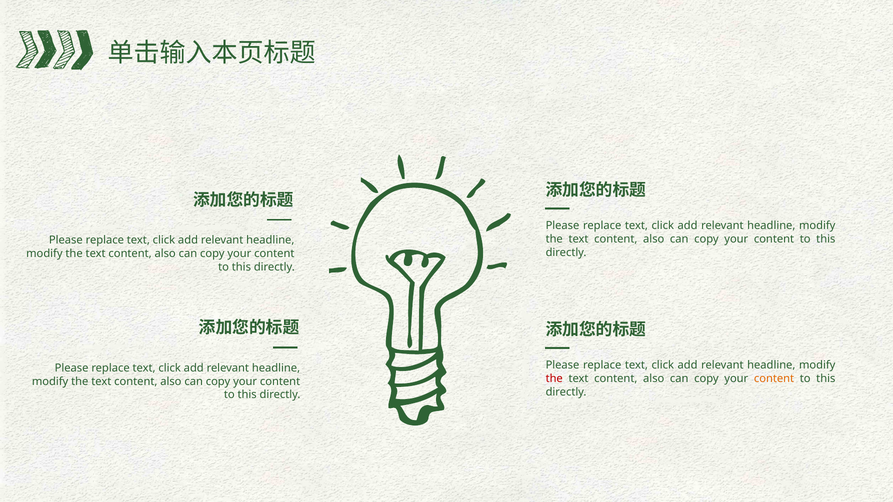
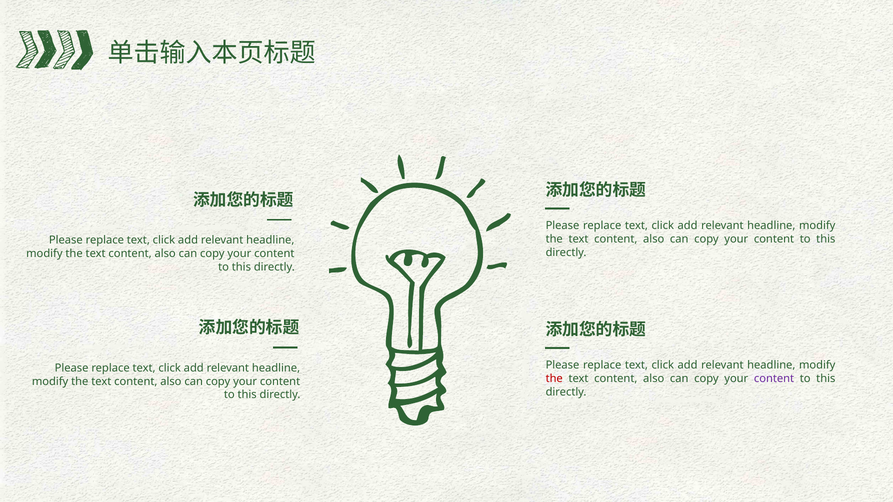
content at (774, 379) colour: orange -> purple
